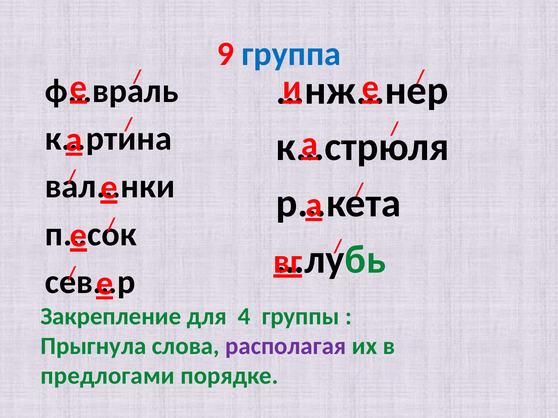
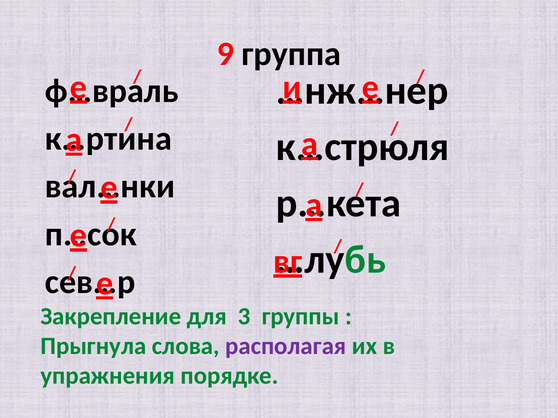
группа colour: blue -> black
4: 4 -> 3
предлогами: предлогами -> упражнения
